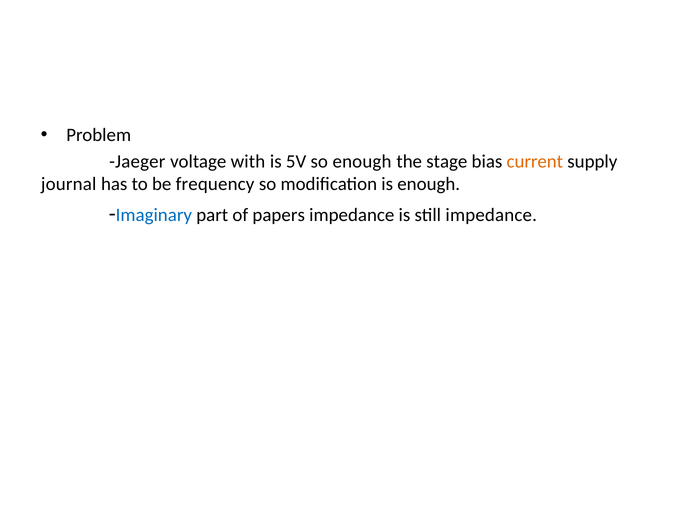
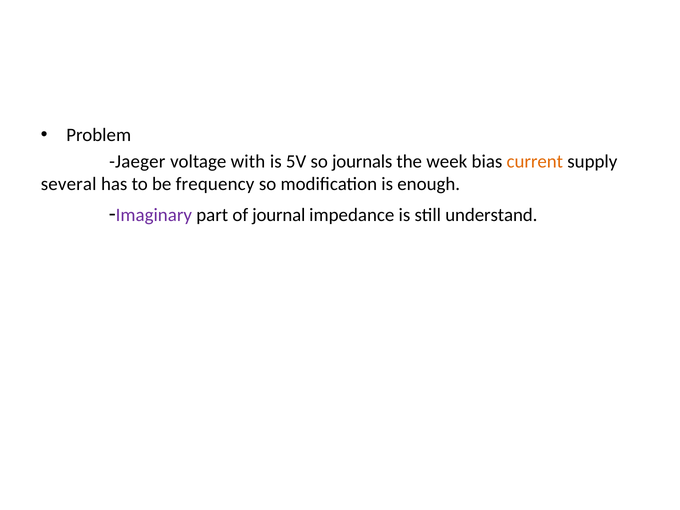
so enough: enough -> journals
stage: stage -> week
journal: journal -> several
Imaginary colour: blue -> purple
papers: papers -> journal
still impedance: impedance -> understand
